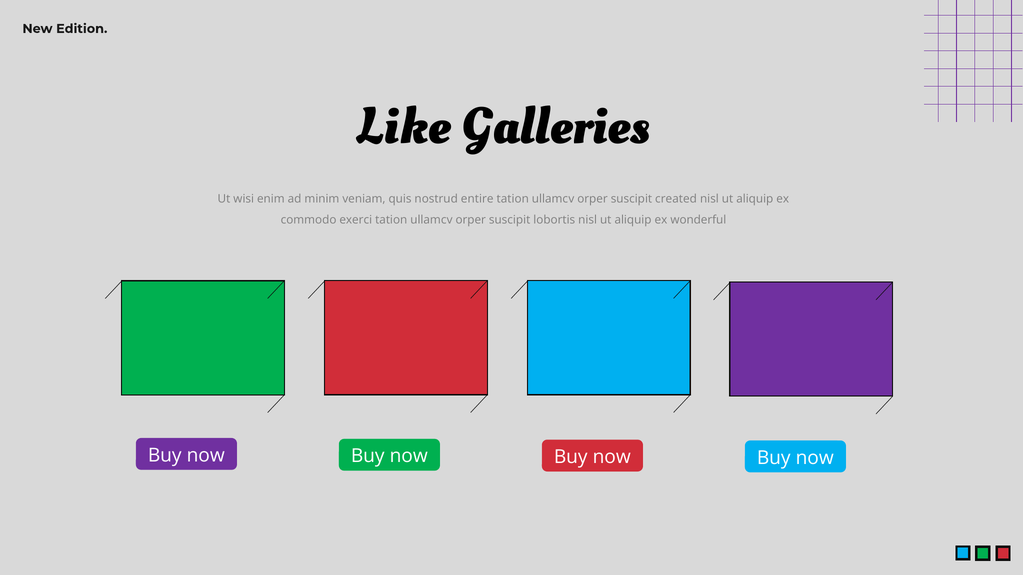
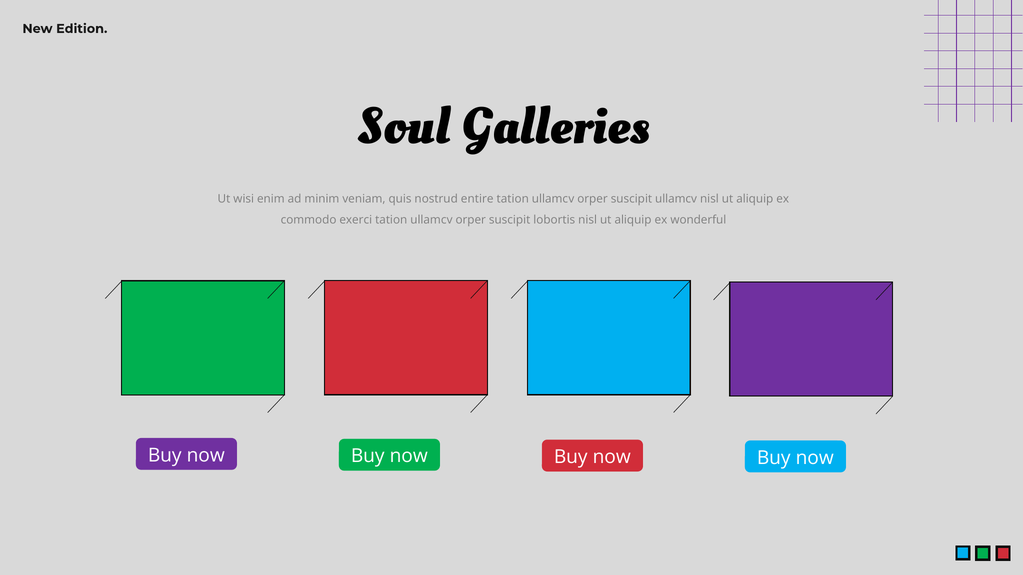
Like: Like -> Soul
suscipit created: created -> ullamcv
